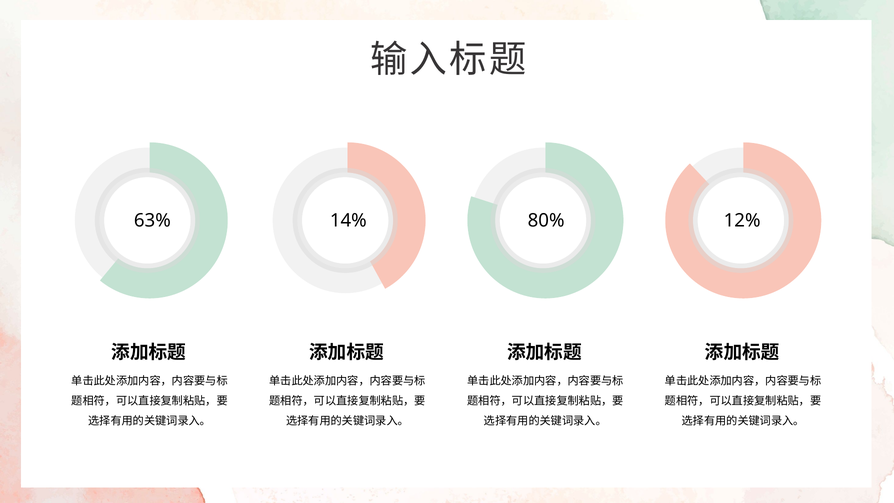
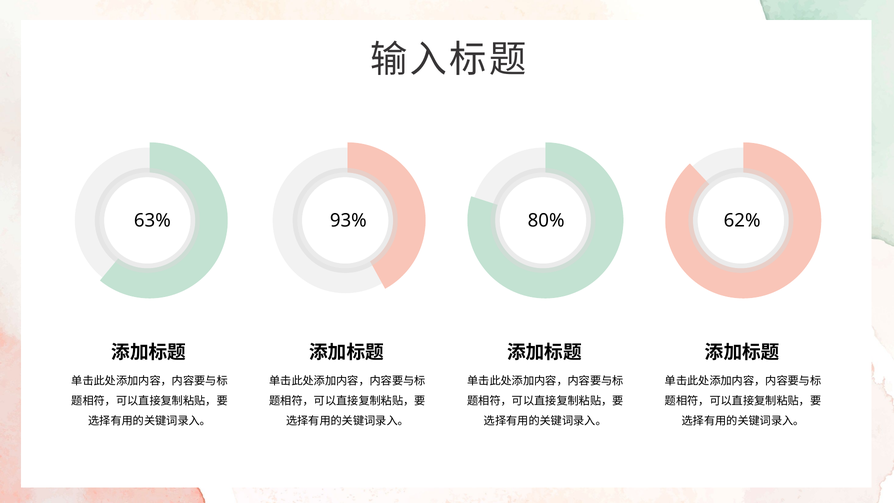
14%: 14% -> 93%
12%: 12% -> 62%
